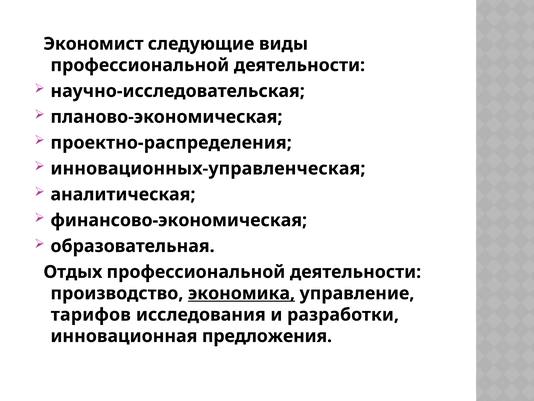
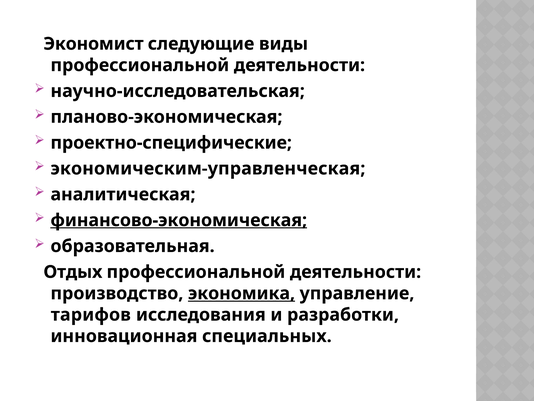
проектно-распределения: проектно-распределения -> проектно-специфические
инновационных-управленческая: инновационных-управленческая -> экономическим-управленческая
финансово-экономическая underline: none -> present
предложения: предложения -> специальных
